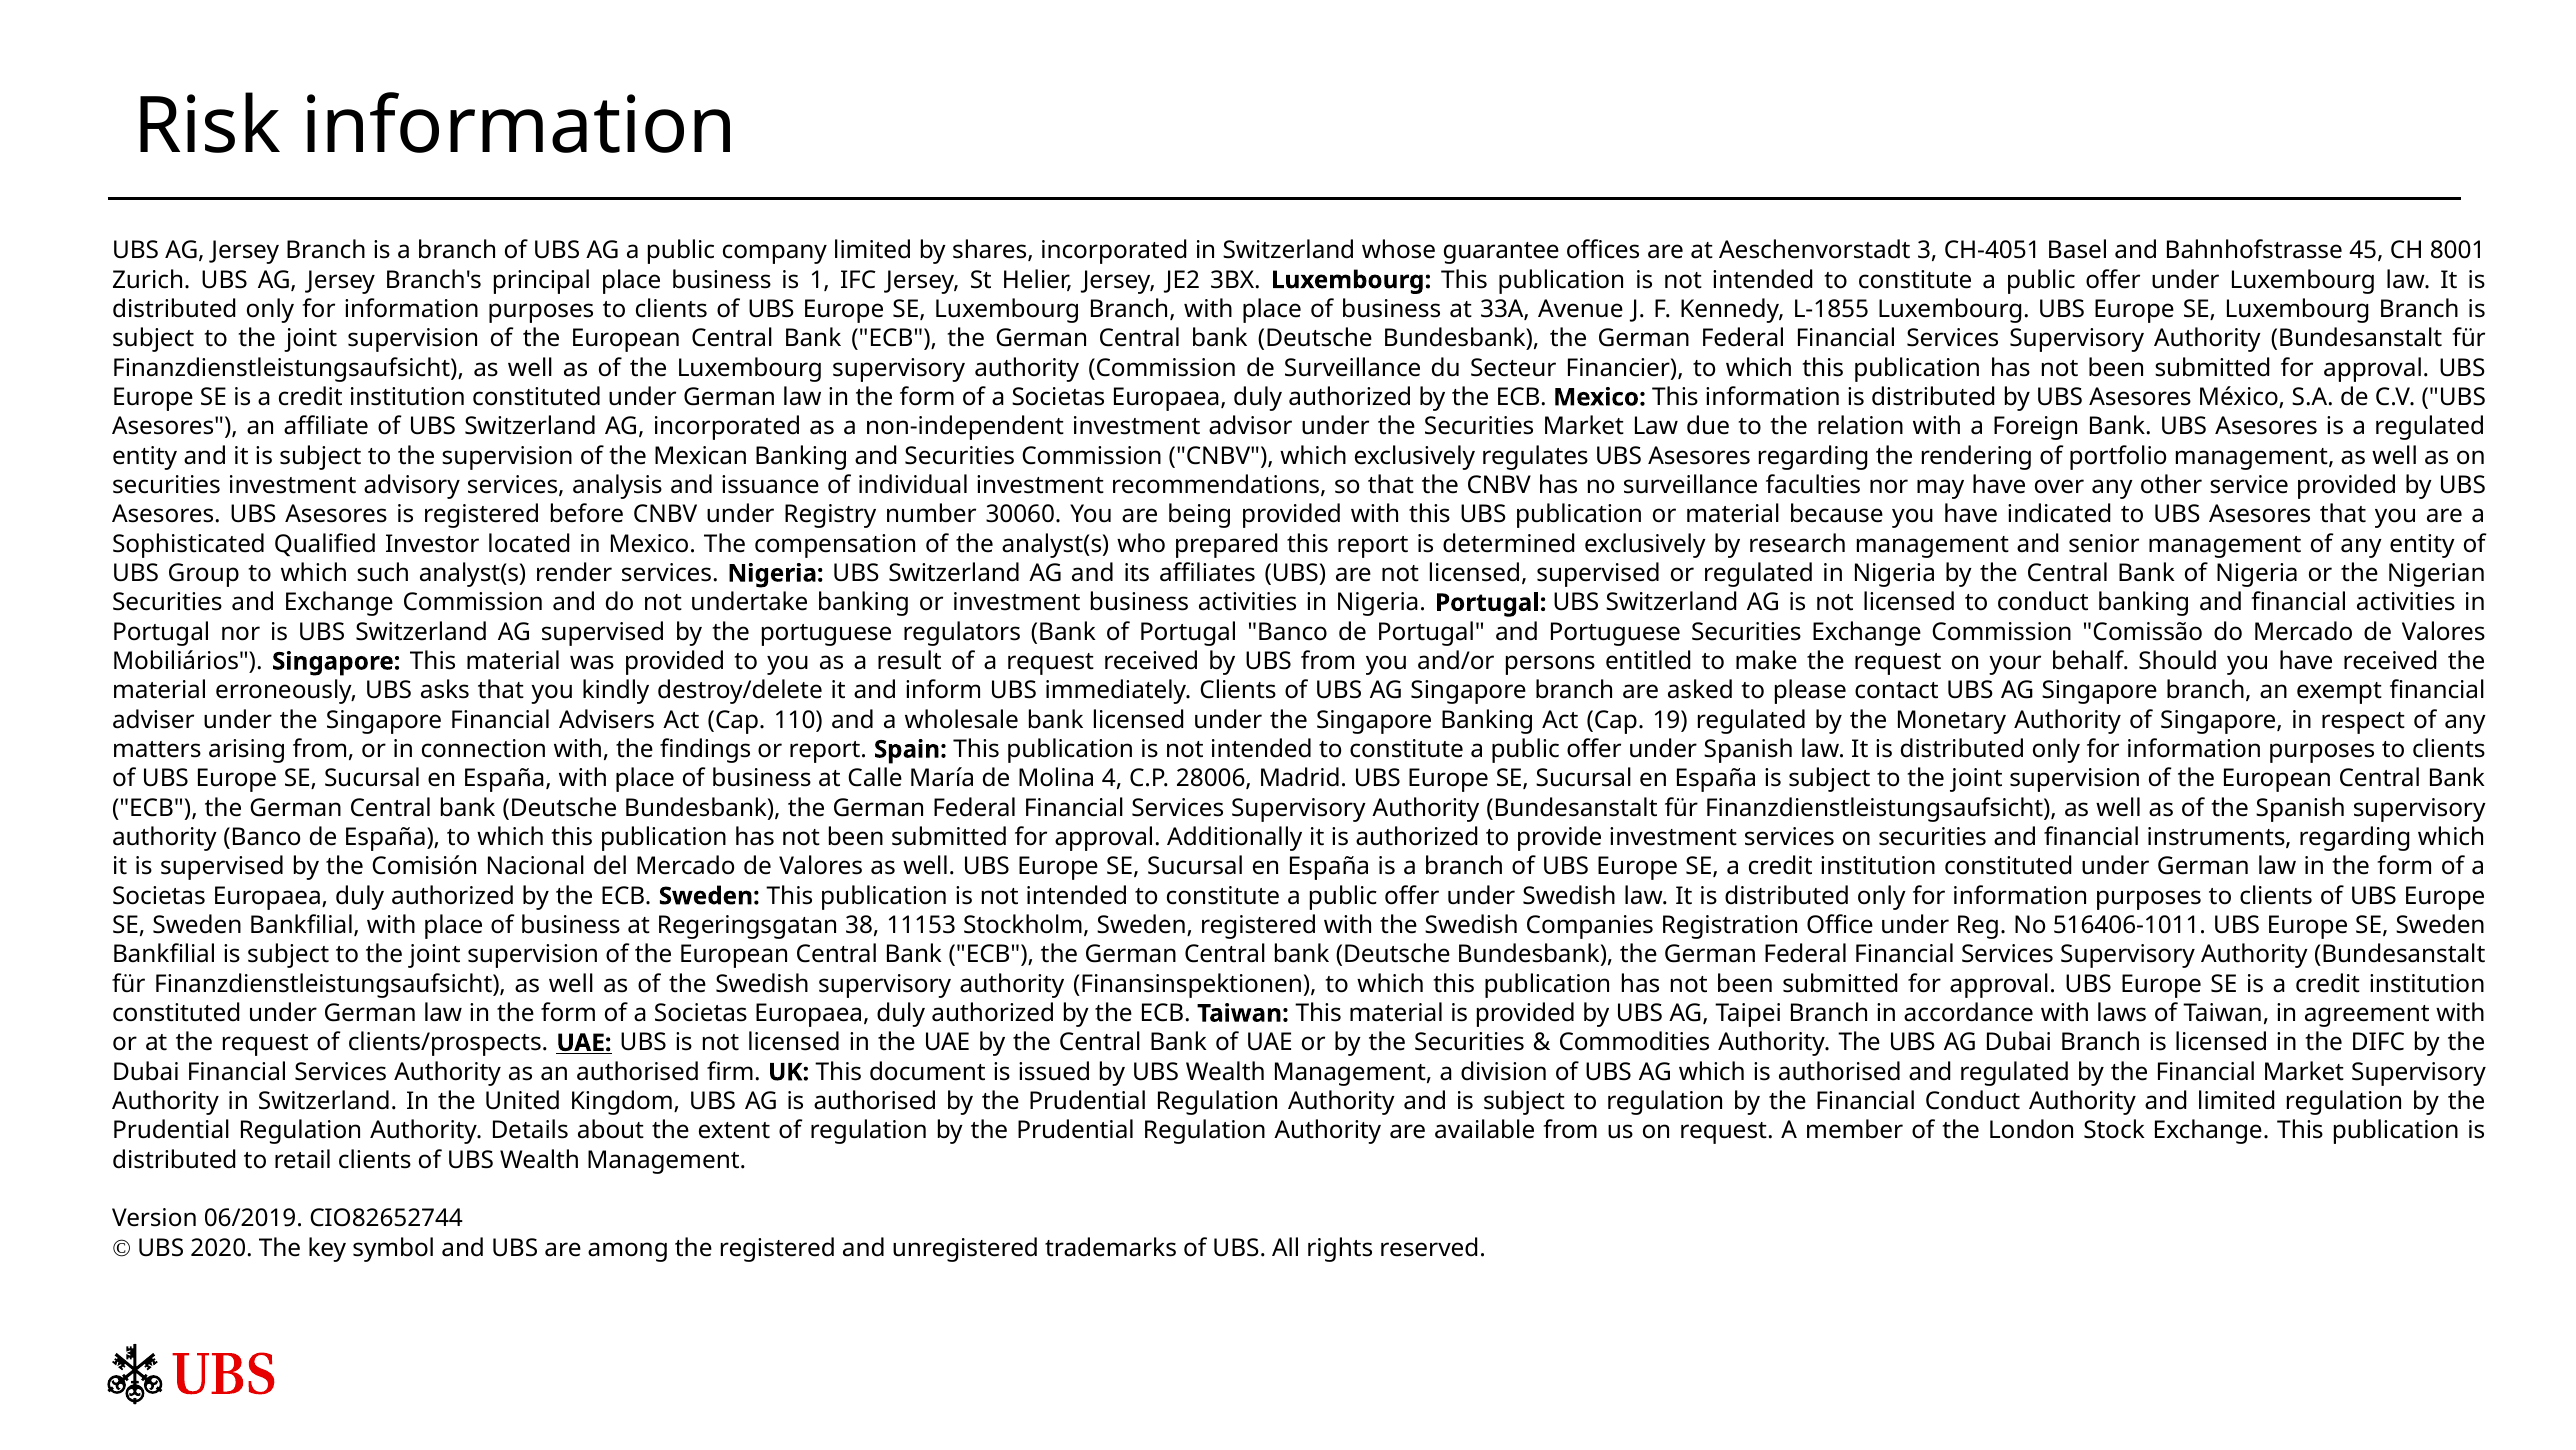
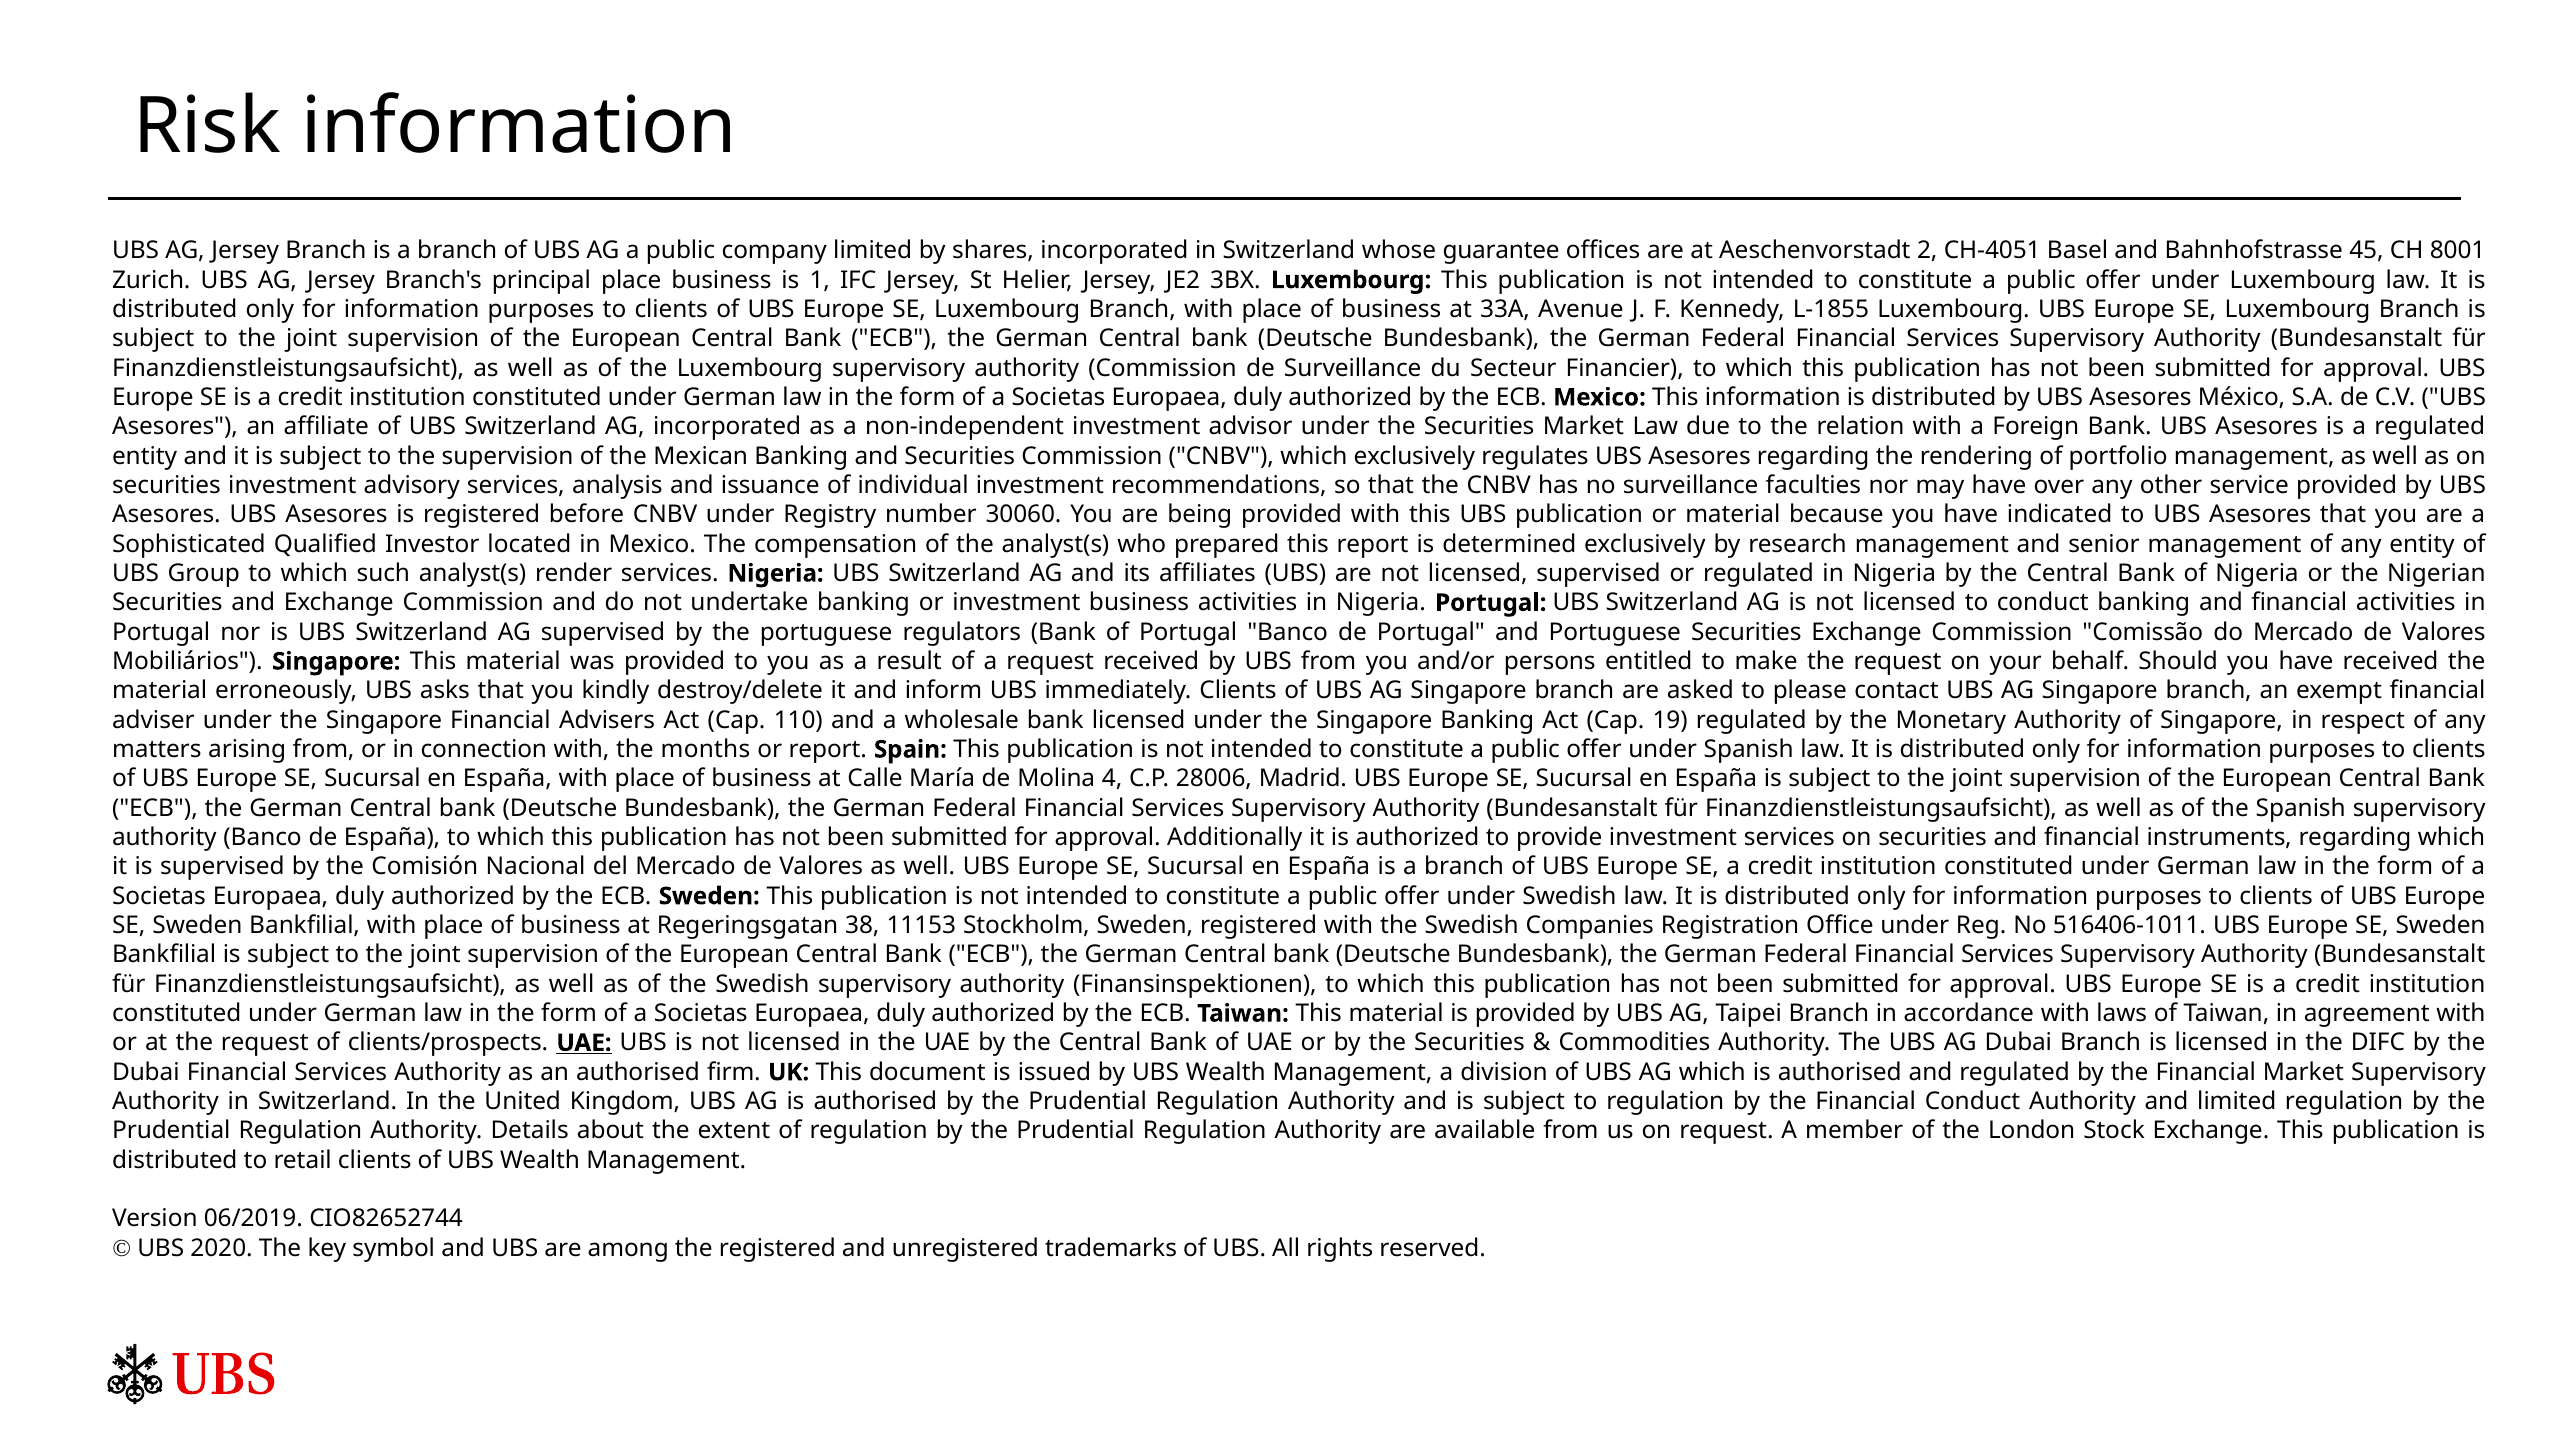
3: 3 -> 2
findings: findings -> months
